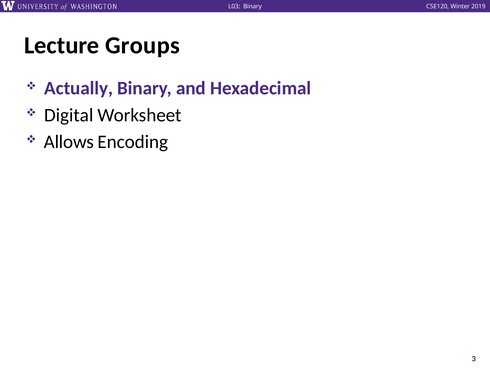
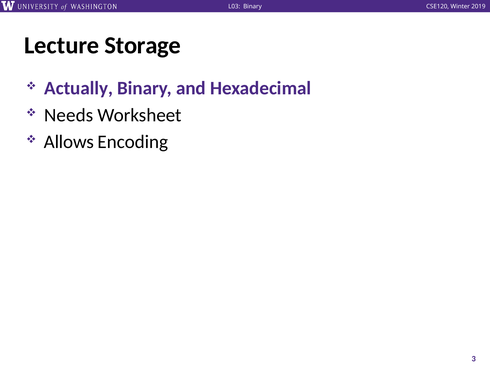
Groups: Groups -> Storage
Digital: Digital -> Needs
